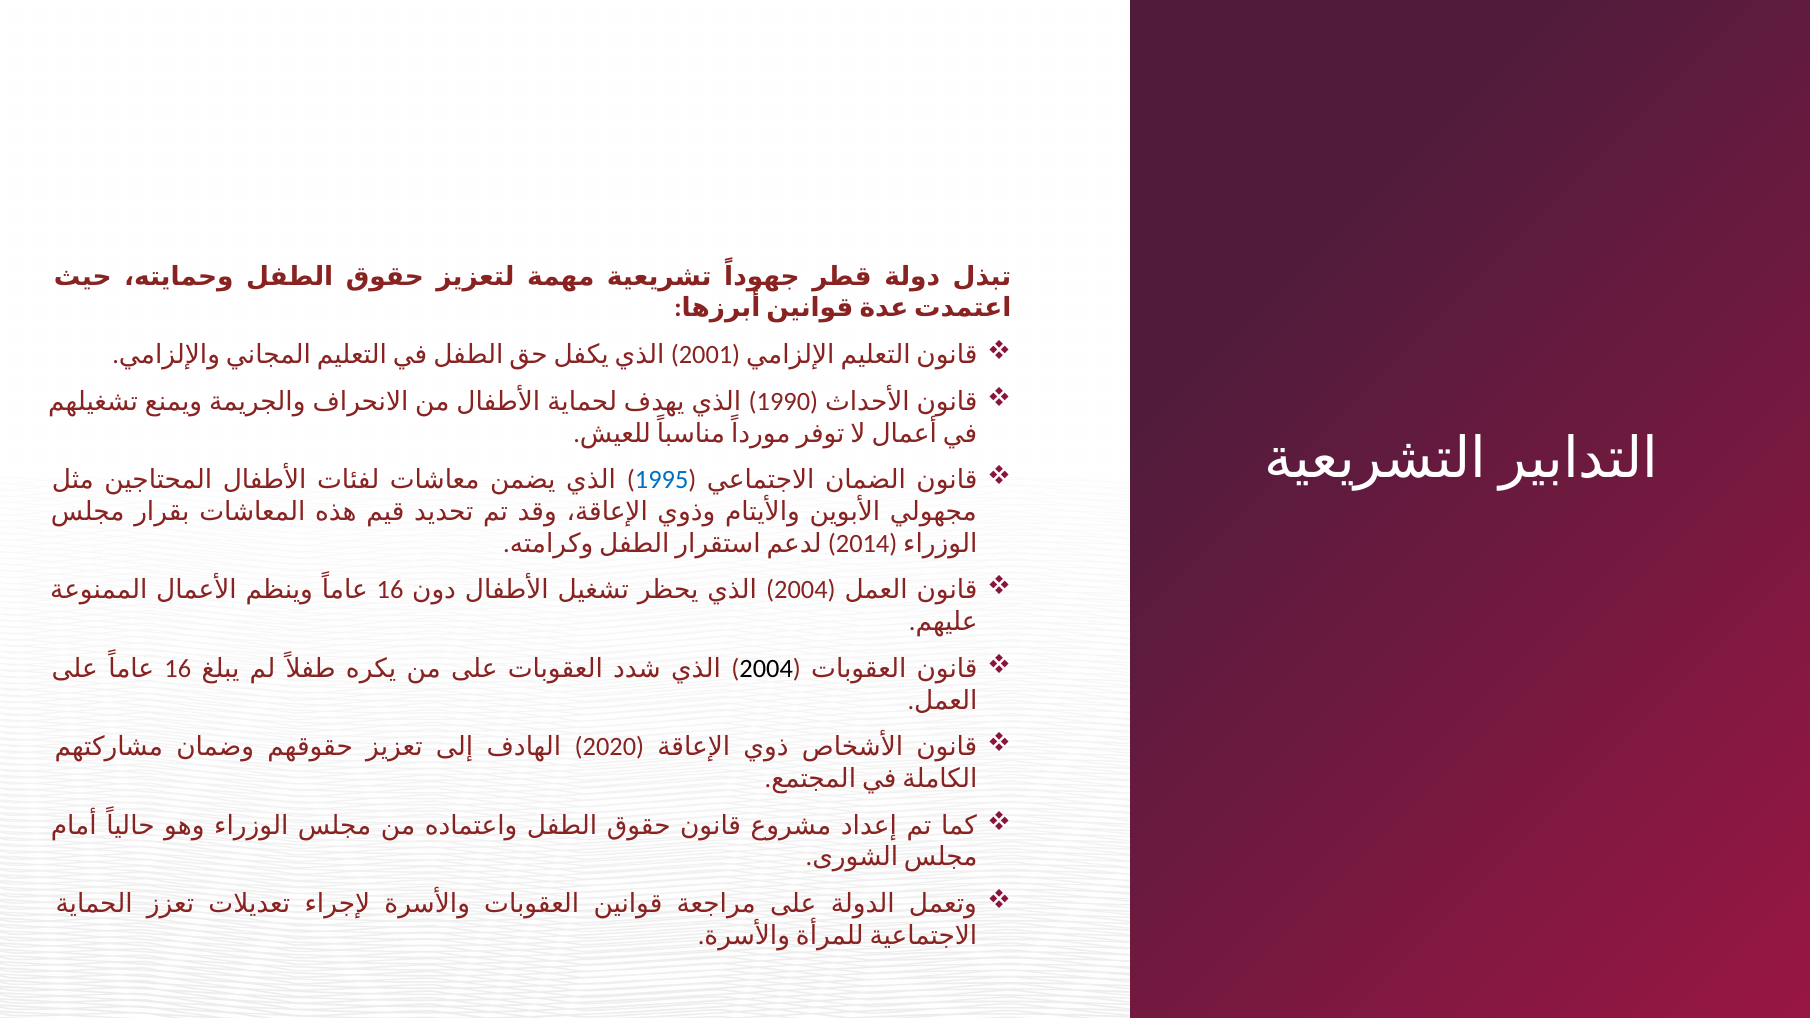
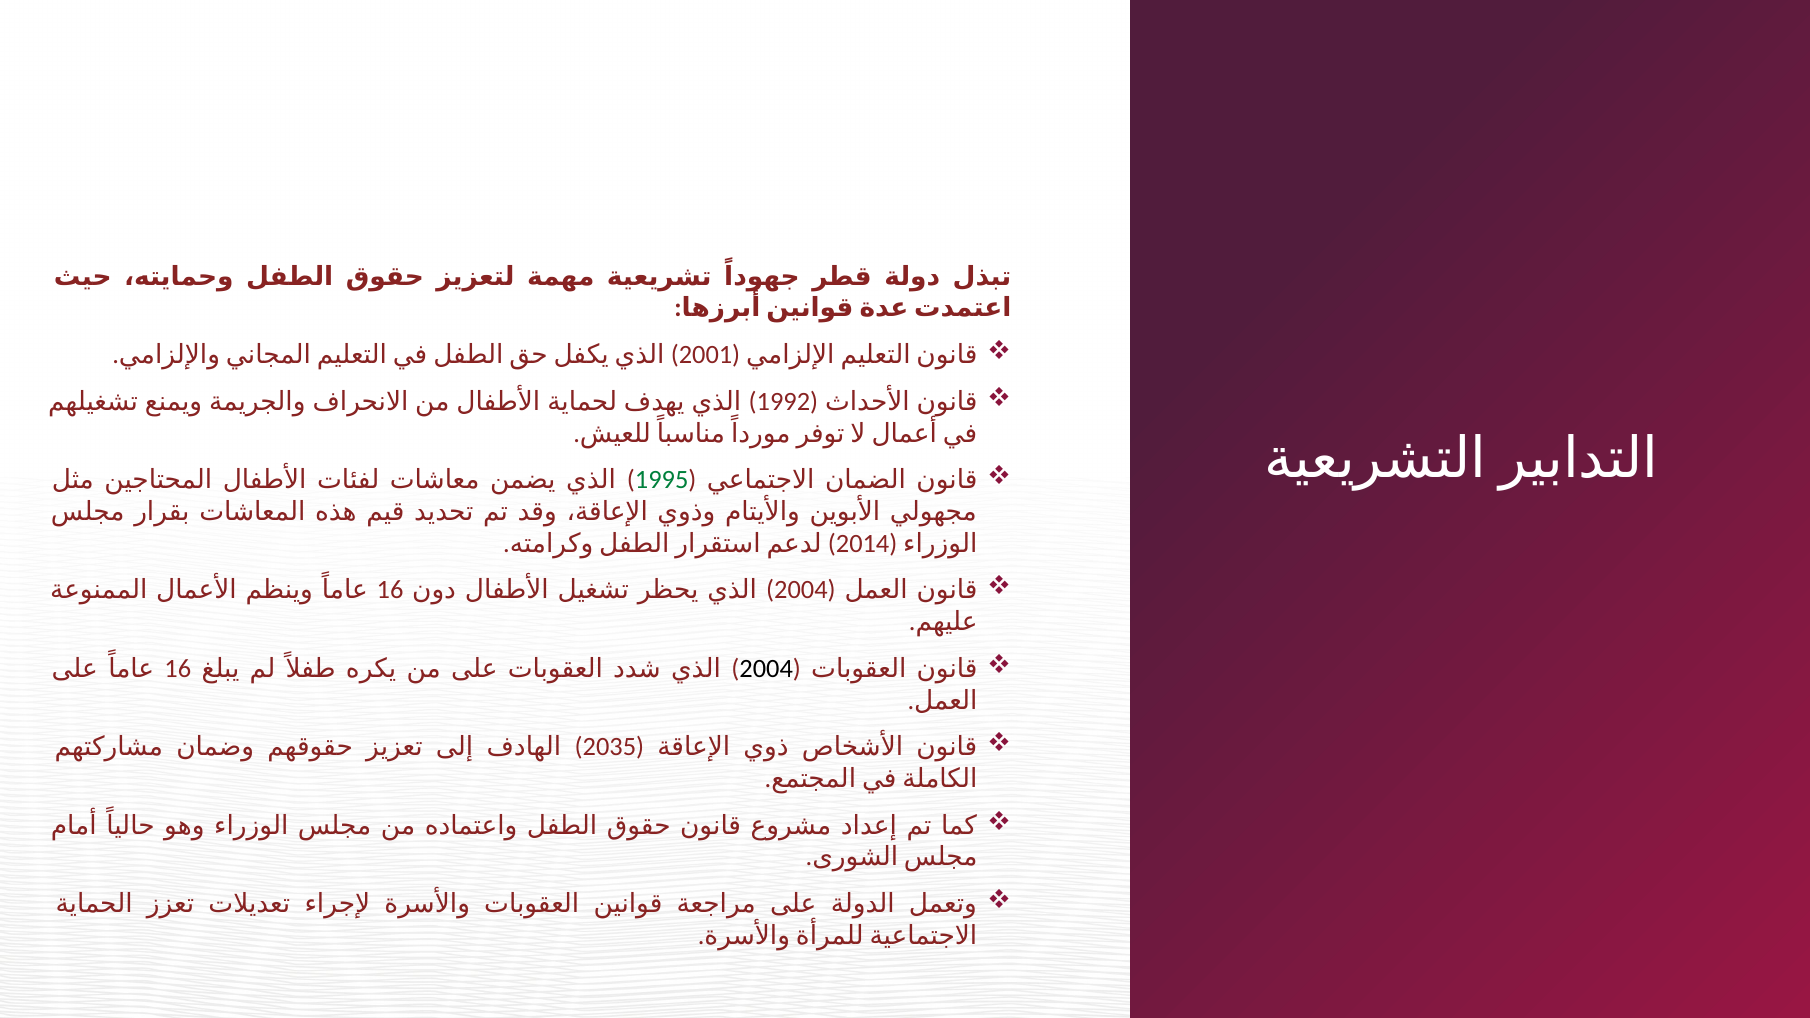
1990: 1990 -> 1992
1995 colour: blue -> green
2020: 2020 -> 2035
